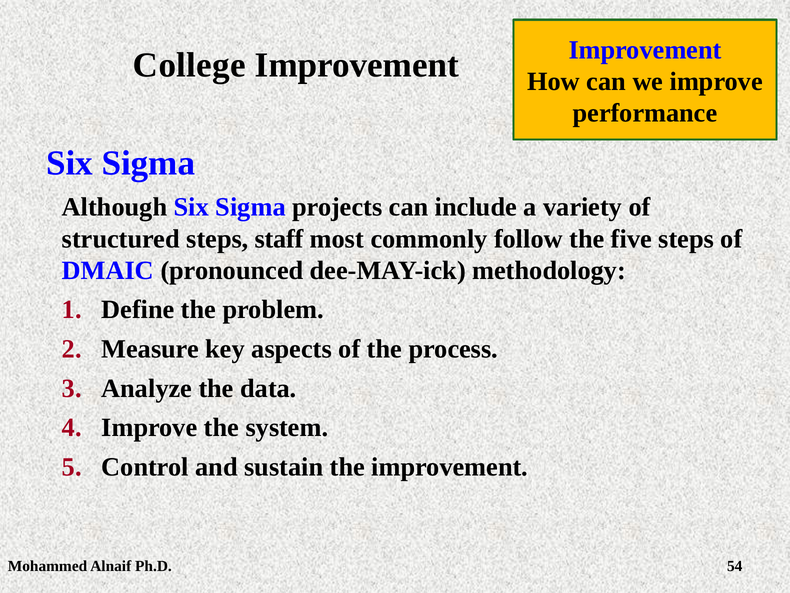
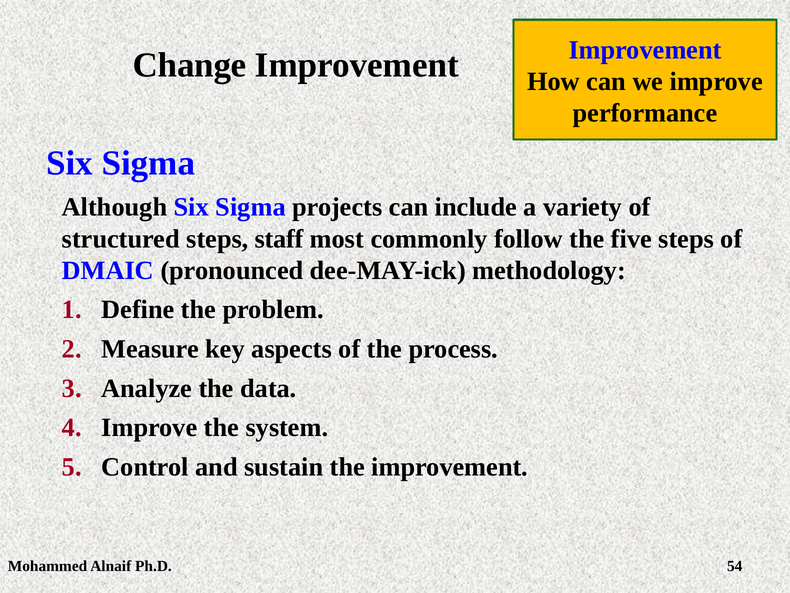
College: College -> Change
